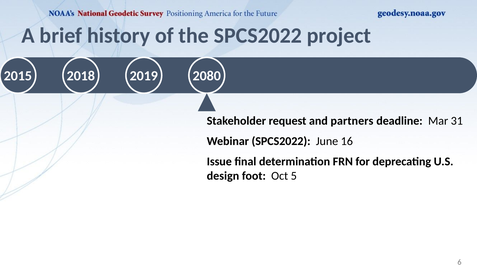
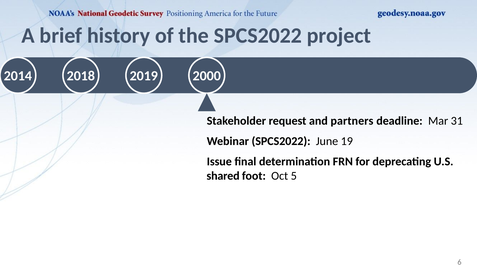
2015: 2015 -> 2014
2080: 2080 -> 2000
16: 16 -> 19
design: design -> shared
